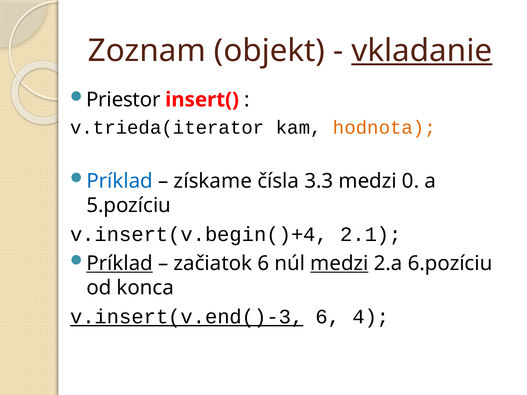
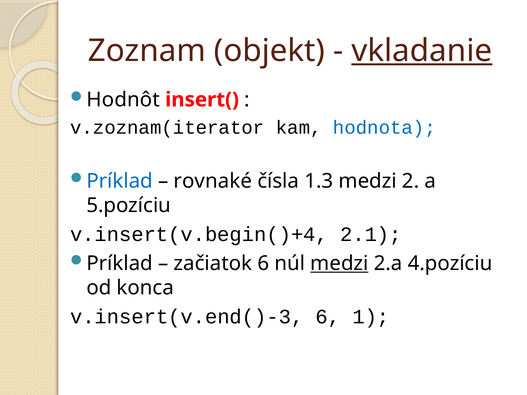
Priestor: Priestor -> Hodnôt
v.trieda(iterator: v.trieda(iterator -> v.zoznam(iterator
hodnota colour: orange -> blue
získame: získame -> rovnaké
3.3: 3.3 -> 1.3
0: 0 -> 2
Príklad at (120, 263) underline: present -> none
6.pozíciu: 6.pozíciu -> 4.pozíciu
v.insert(v.end()-3 underline: present -> none
4: 4 -> 1
